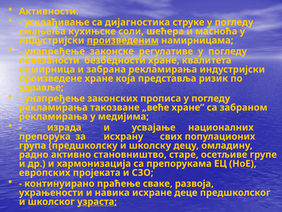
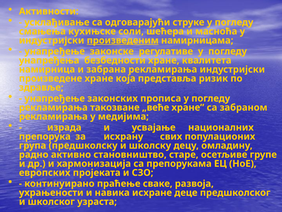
дијагностика: дијагностика -> одговарајући
повезаности: повезаности -> унапређења
узраста underline: present -> none
